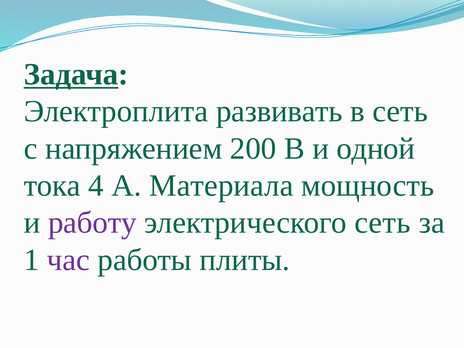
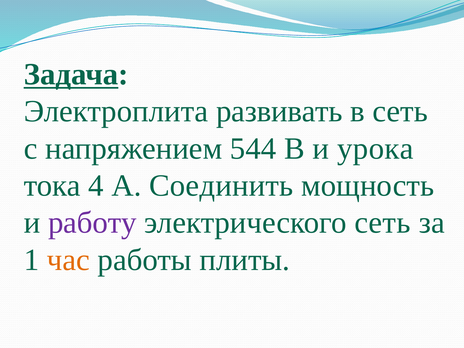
200: 200 -> 544
одной: одной -> урока
Материала: Материала -> Соединить
час colour: purple -> orange
